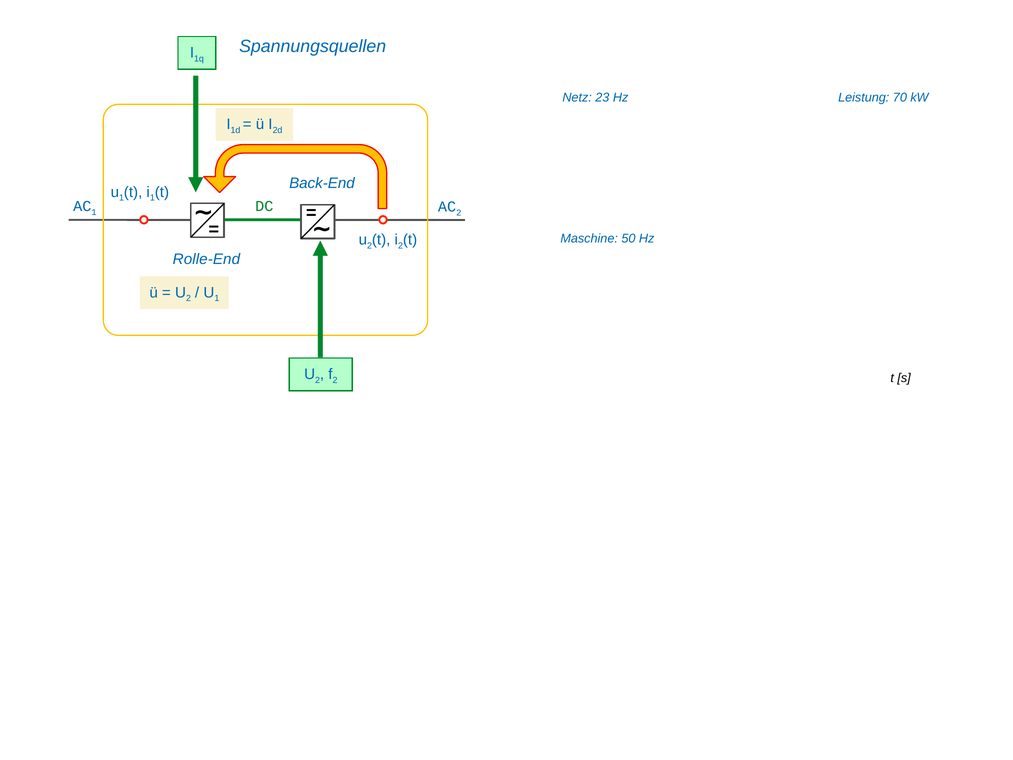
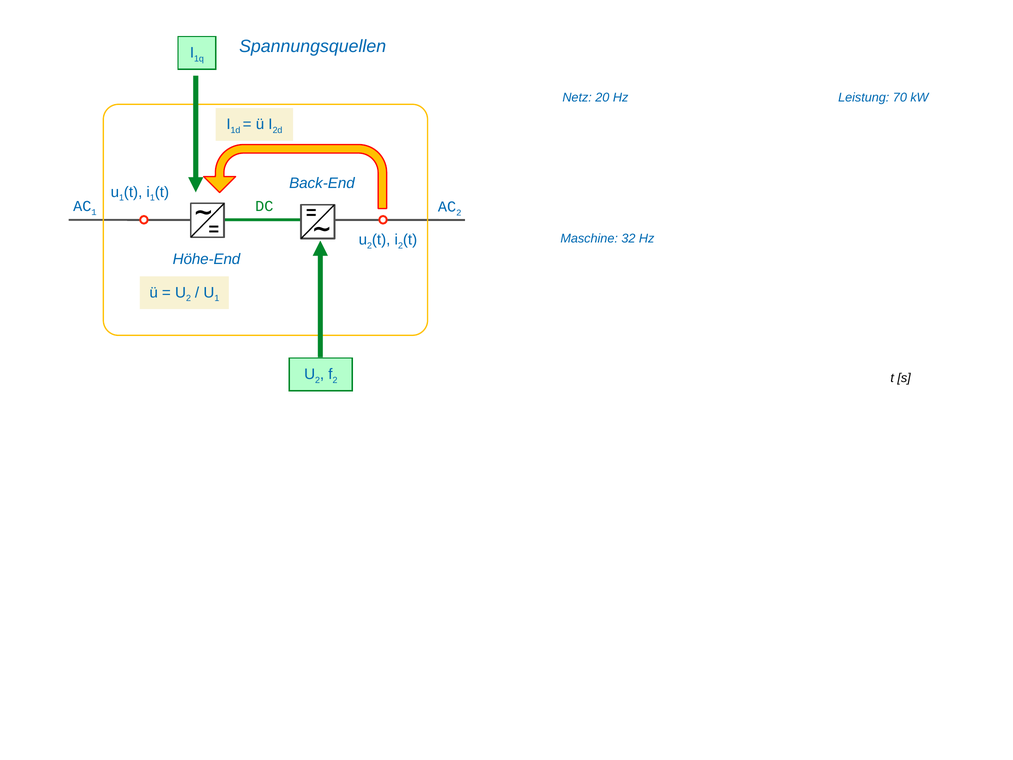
23: 23 -> 20
50: 50 -> 32
Rolle-End: Rolle-End -> Höhe-End
